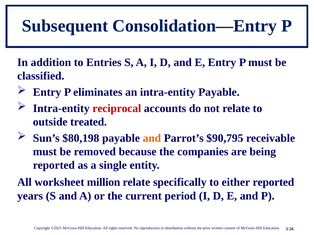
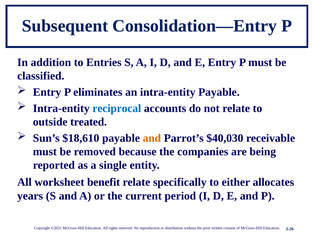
reciprocal colour: red -> blue
$80,198: $80,198 -> $18,610
$90,795: $90,795 -> $40,030
million: million -> benefit
either reported: reported -> allocates
